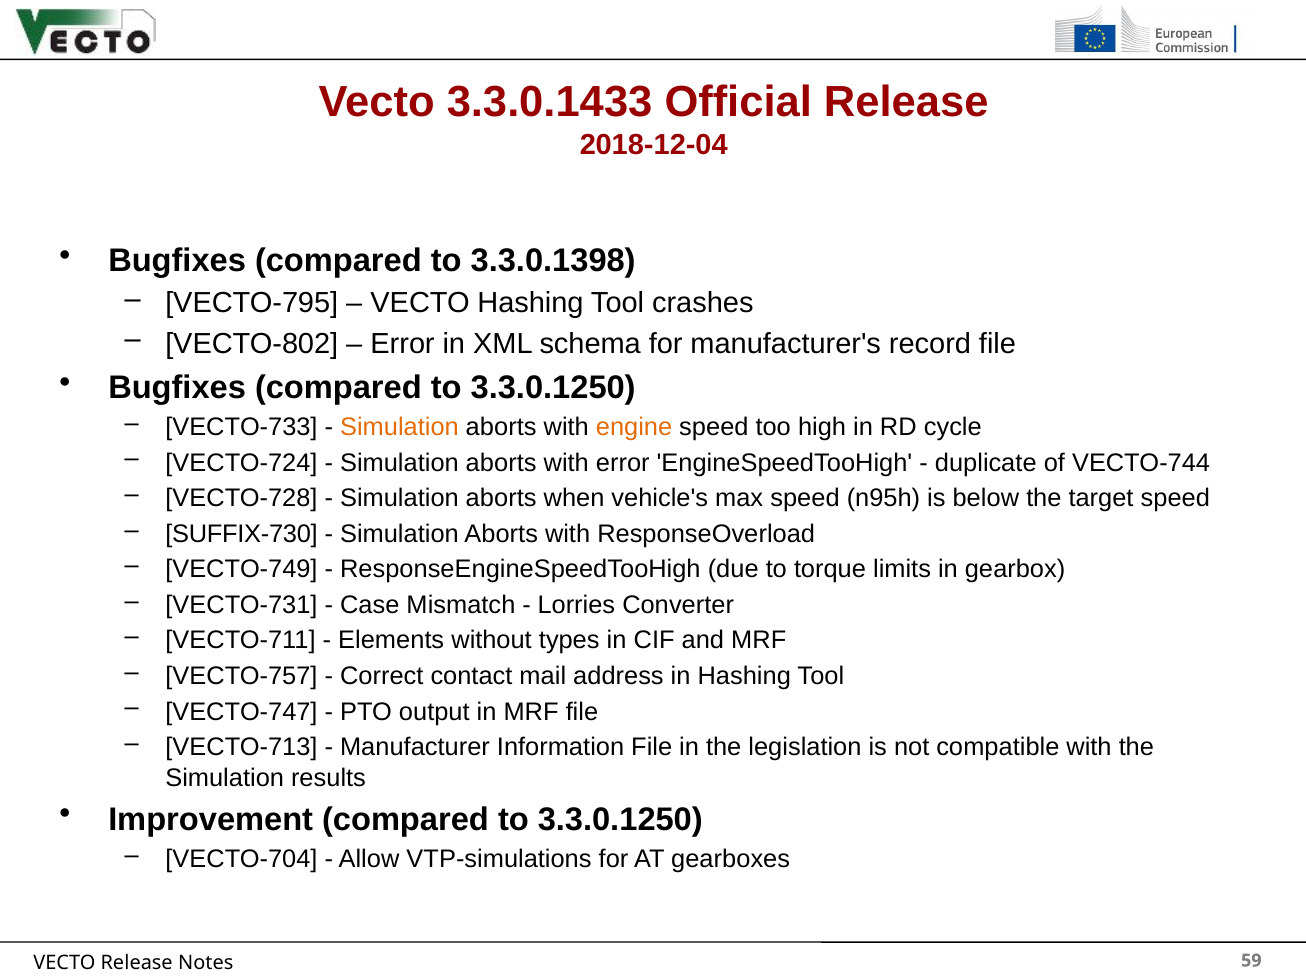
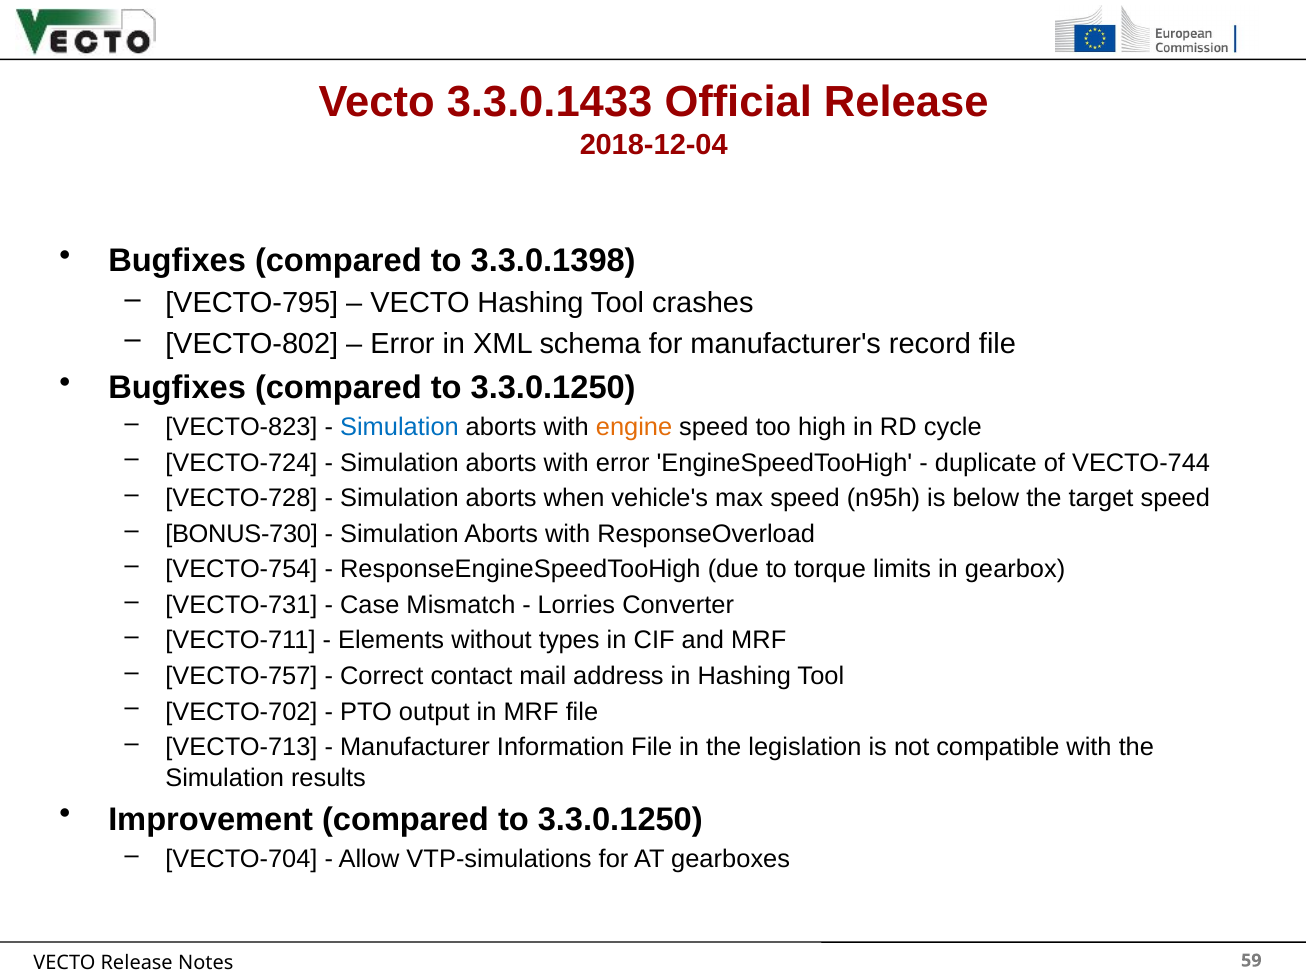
VECTO-733: VECTO-733 -> VECTO-823
Simulation at (399, 427) colour: orange -> blue
SUFFIX-730: SUFFIX-730 -> BONUS-730
VECTO-749: VECTO-749 -> VECTO-754
VECTO-747: VECTO-747 -> VECTO-702
